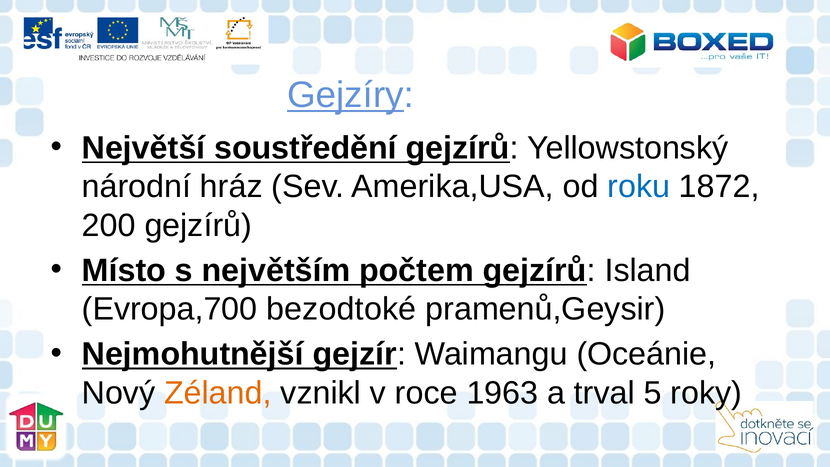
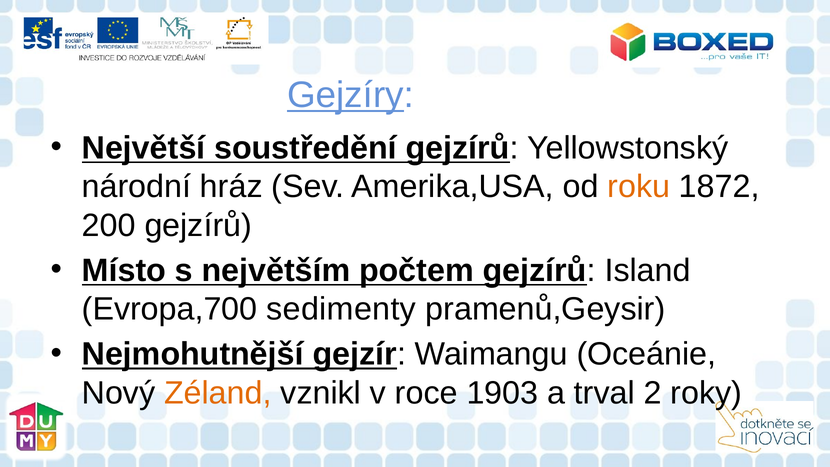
roku colour: blue -> orange
bezodtoké: bezodtoké -> sedimenty
1963: 1963 -> 1903
5: 5 -> 2
